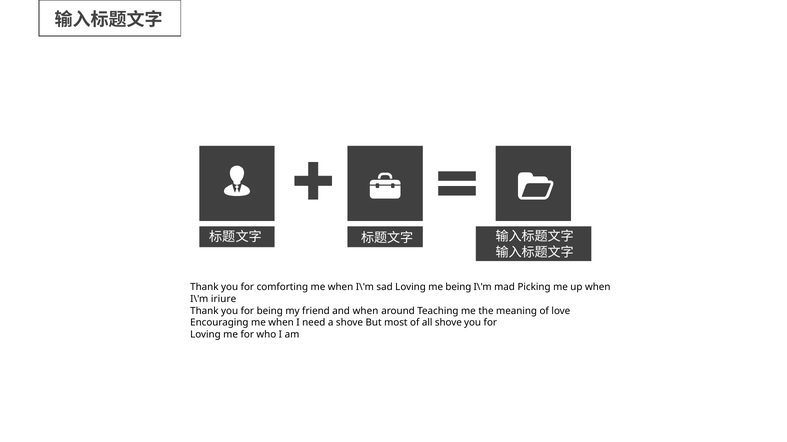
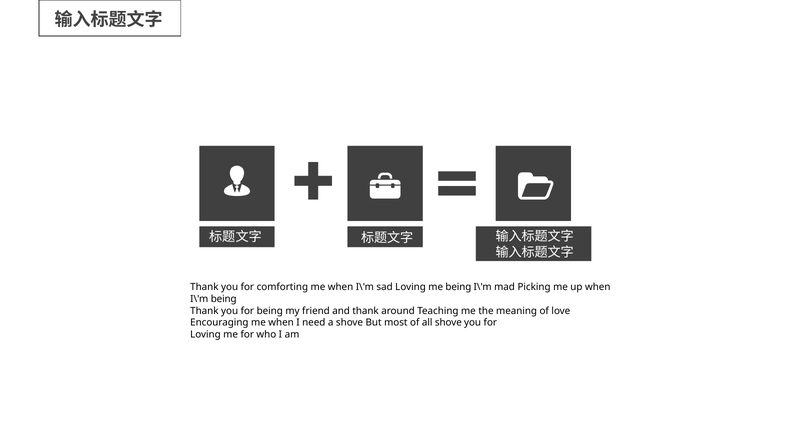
I\'m iriure: iriure -> being
and when: when -> thank
